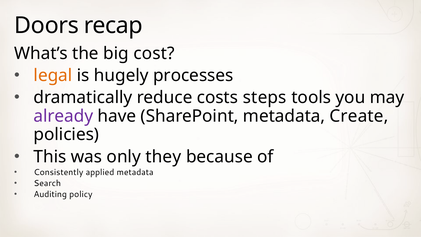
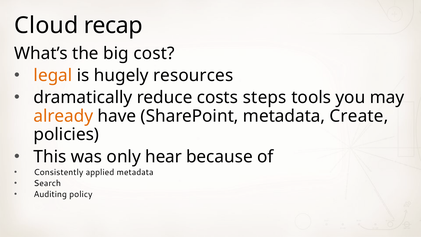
Doors: Doors -> Cloud
processes: processes -> resources
already colour: purple -> orange
they: they -> hear
